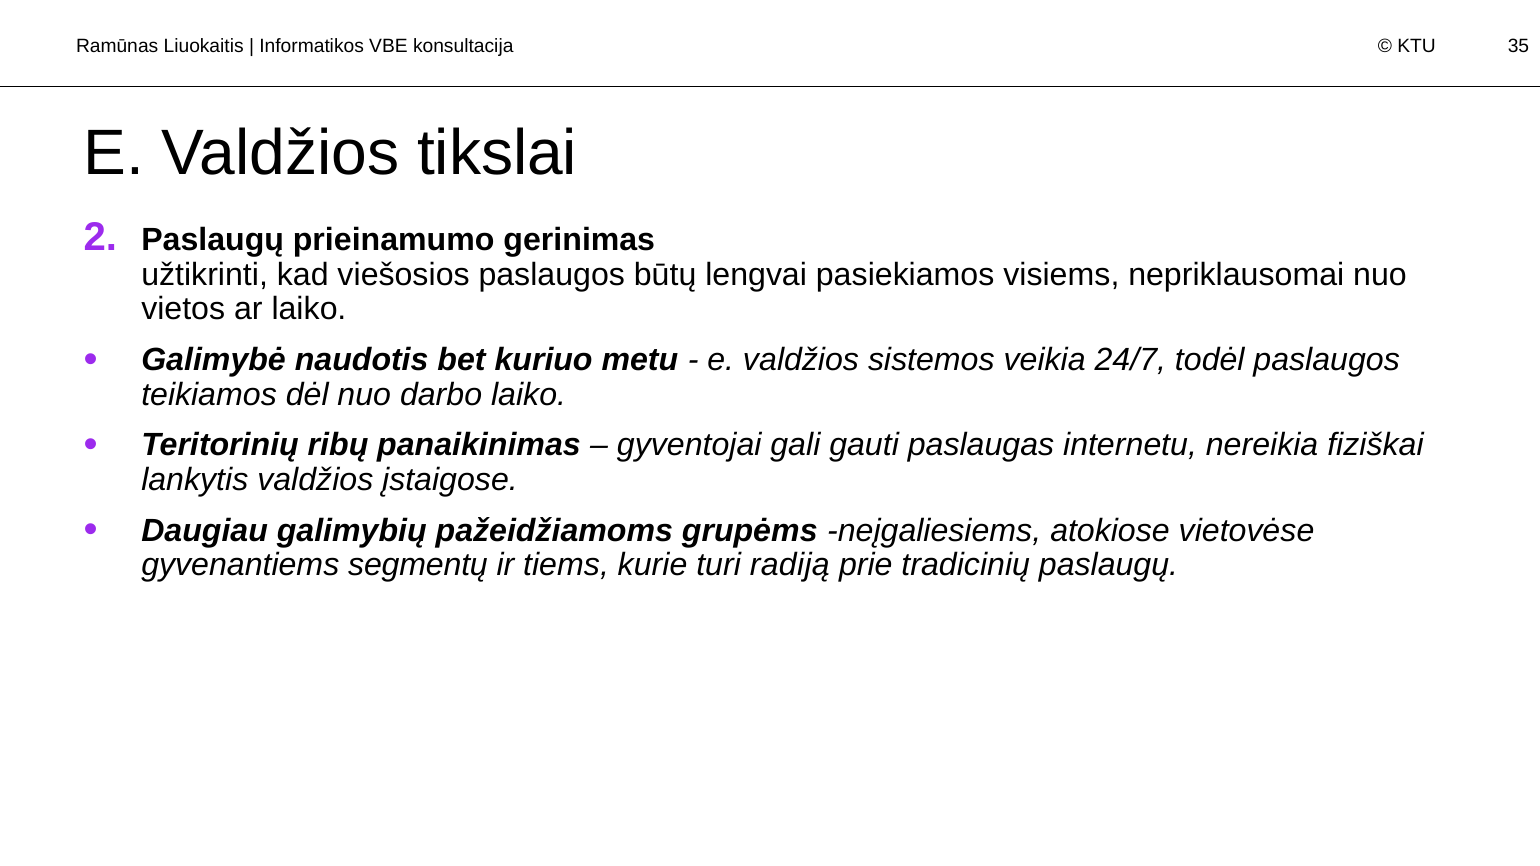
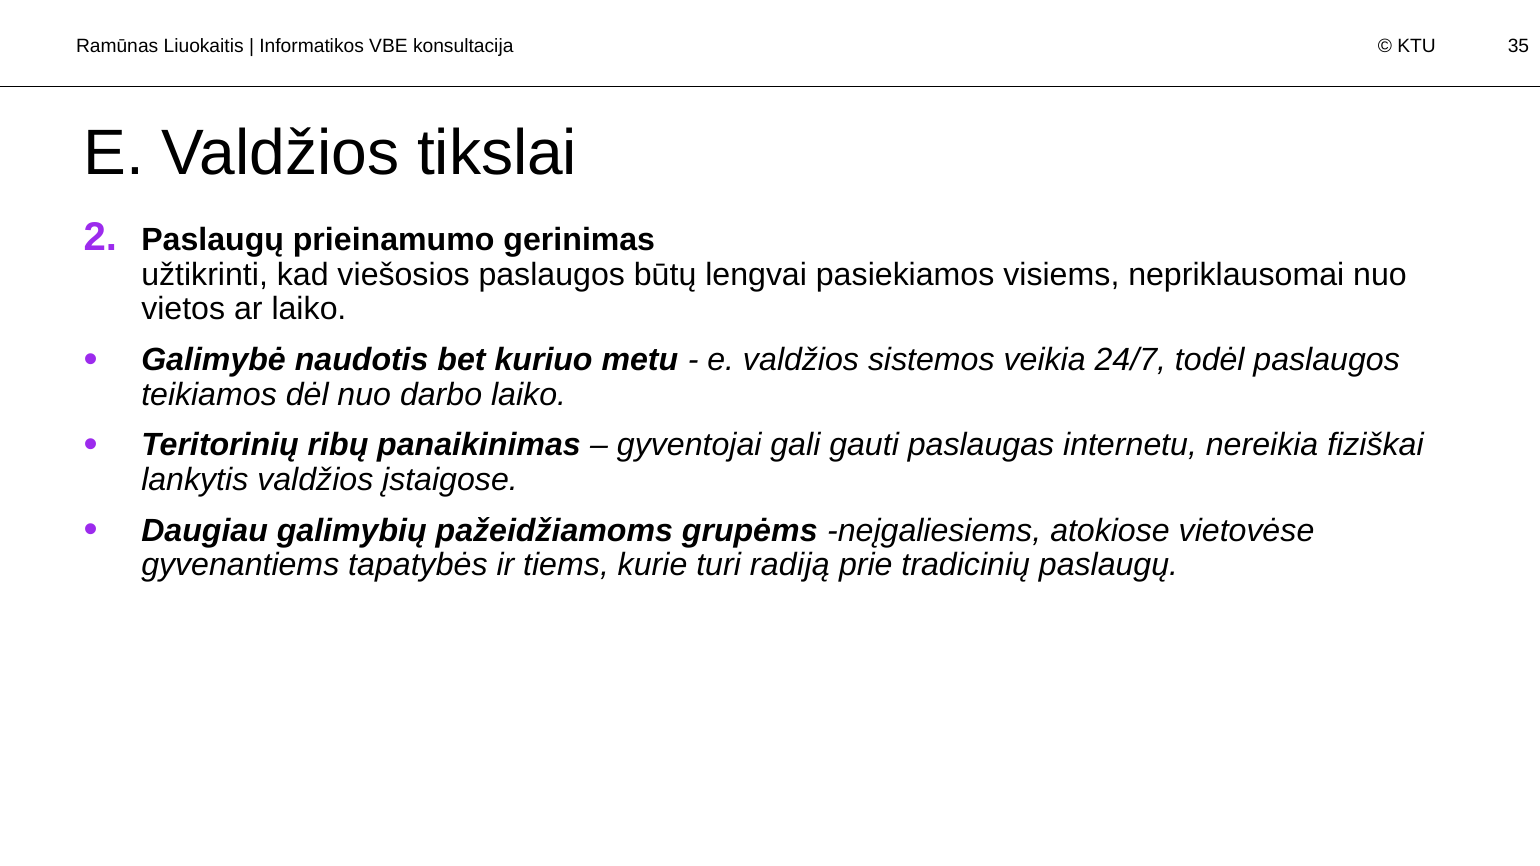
segmentų: segmentų -> tapatybės
